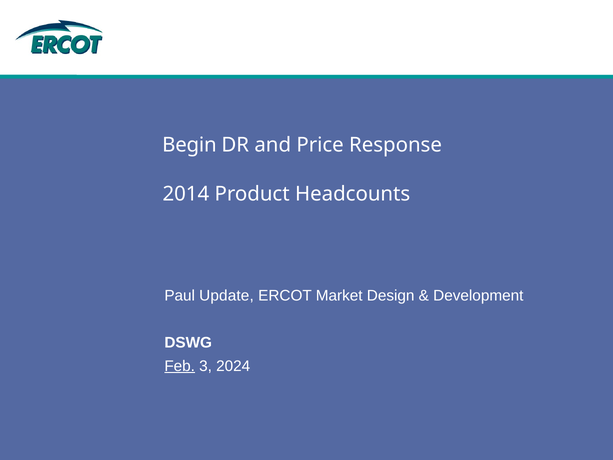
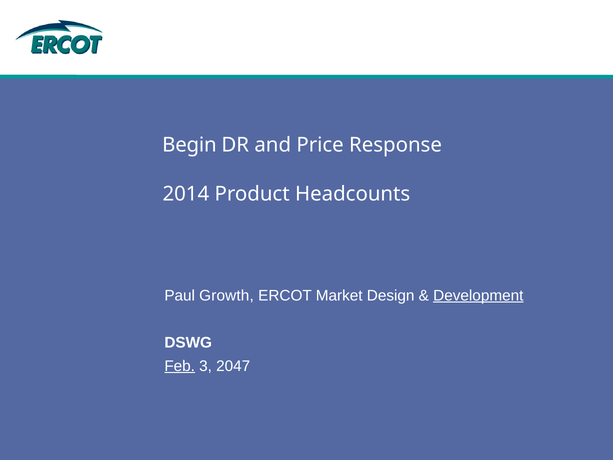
Update: Update -> Growth
Development underline: none -> present
2024: 2024 -> 2047
